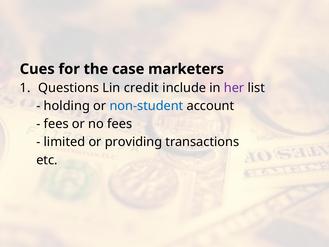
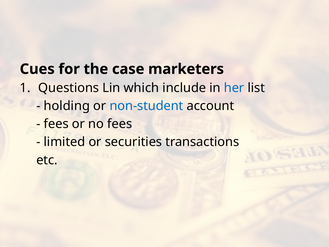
credit: credit -> which
her colour: purple -> blue
providing: providing -> securities
